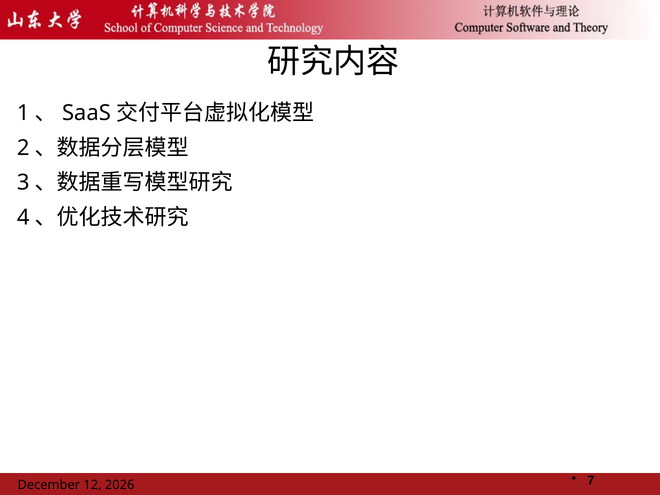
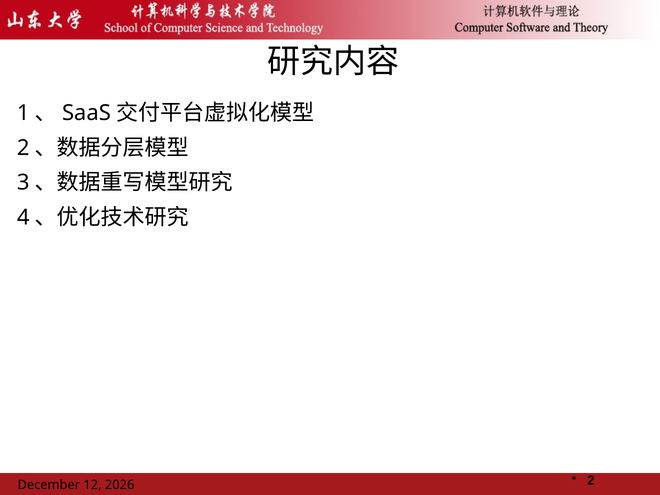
7 at (591, 480): 7 -> 2
